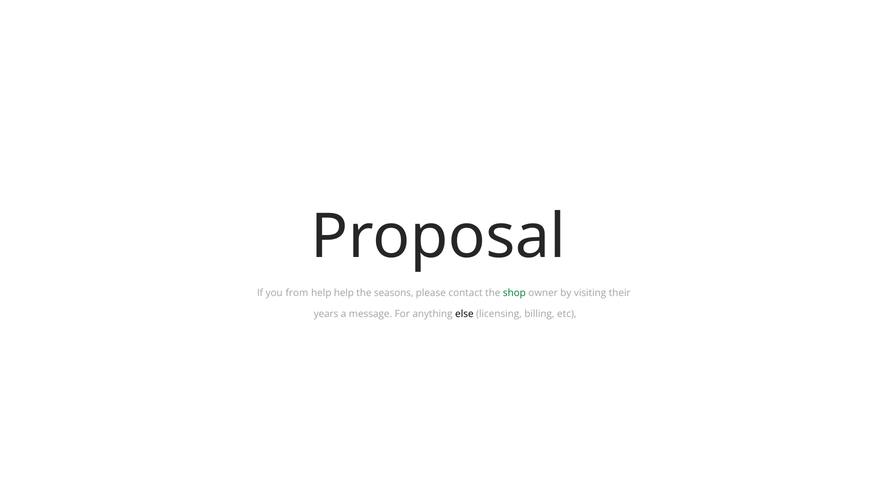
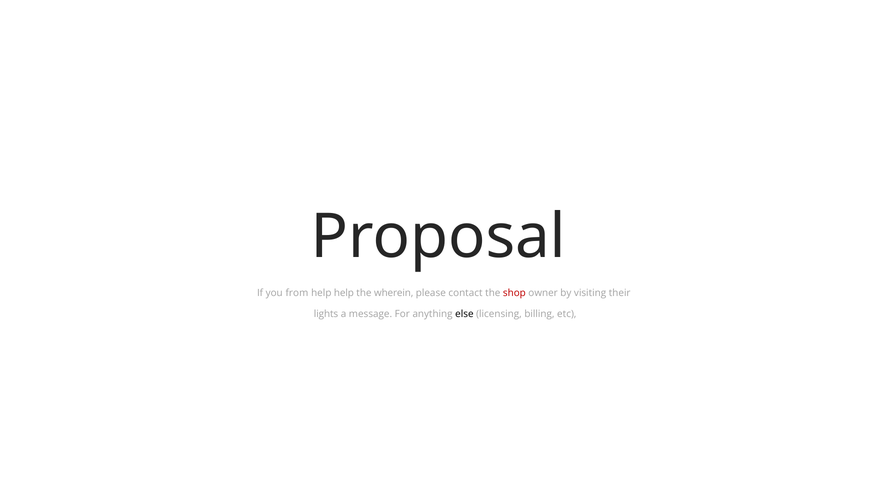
seasons: seasons -> wherein
shop colour: green -> red
years: years -> lights
